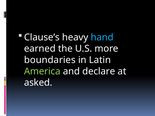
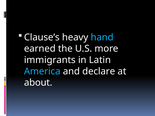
boundaries: boundaries -> immigrants
America colour: light green -> light blue
asked: asked -> about
